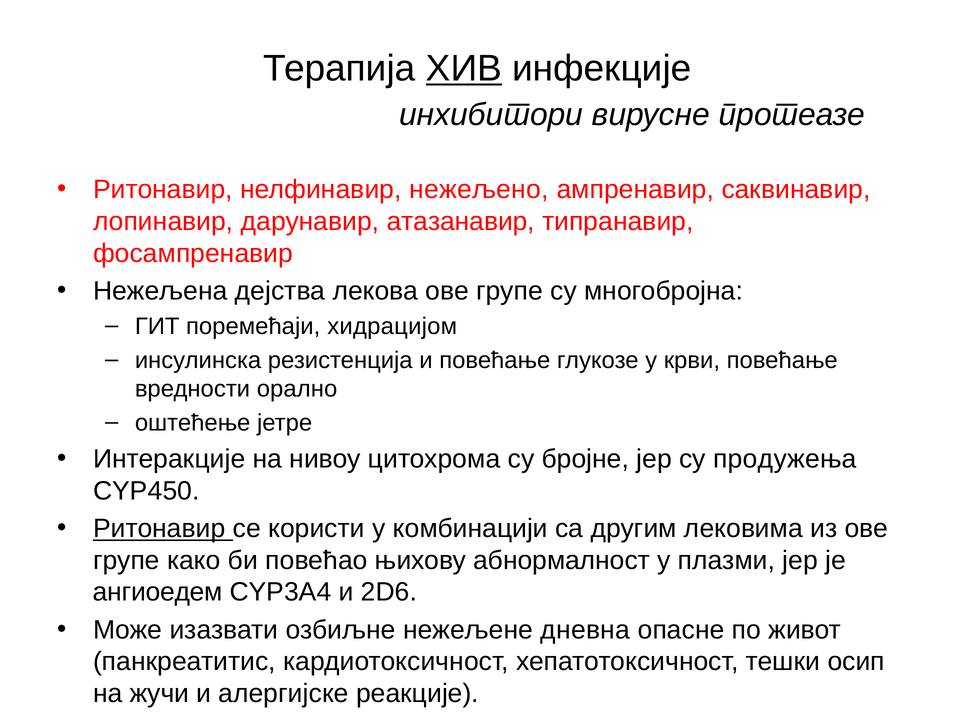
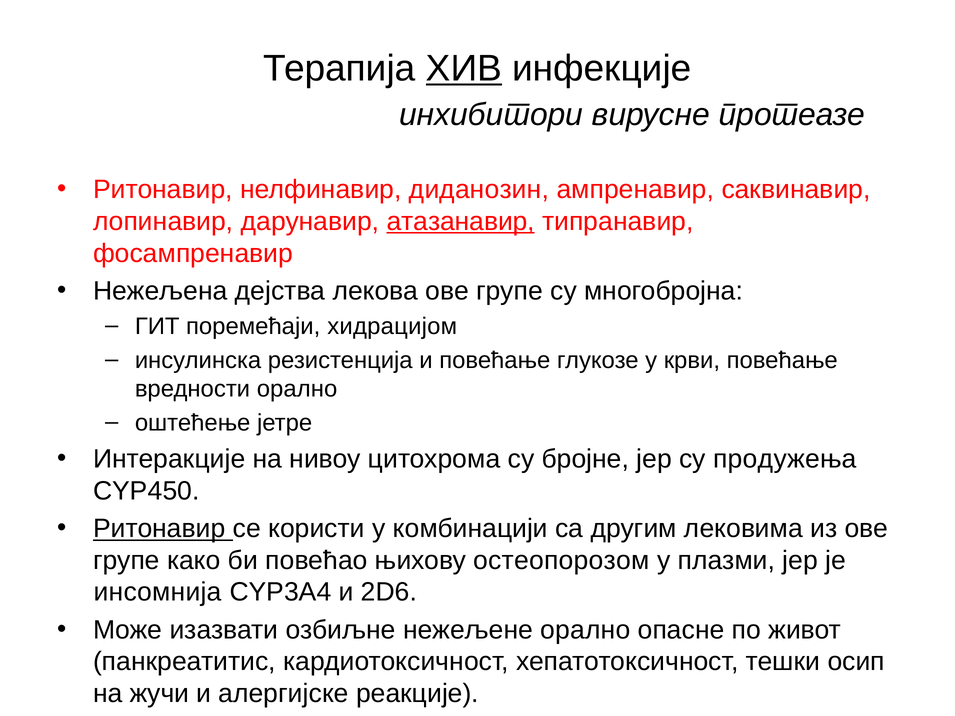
нежељено: нежељено -> диданозин
атазанавир underline: none -> present
абнормалност: абнормалност -> остеопорозом
ангиоедем: ангиоедем -> инсомнија
нежељене дневна: дневна -> орално
